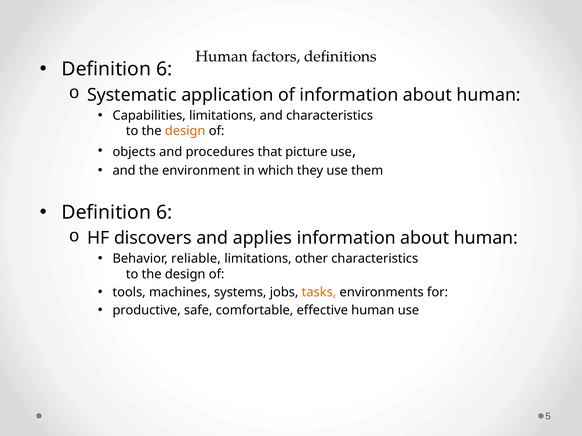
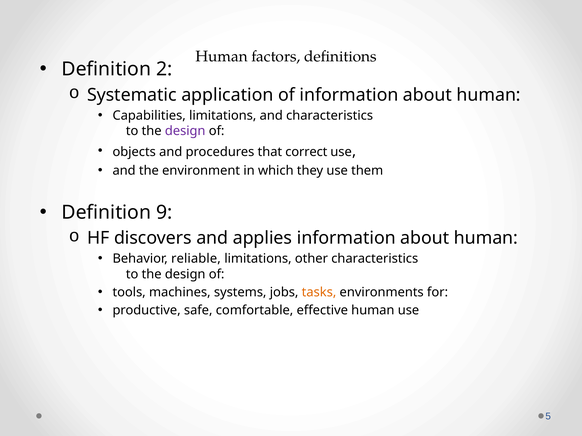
6 at (164, 69): 6 -> 2
design at (185, 131) colour: orange -> purple
picture: picture -> correct
6 at (164, 213): 6 -> 9
